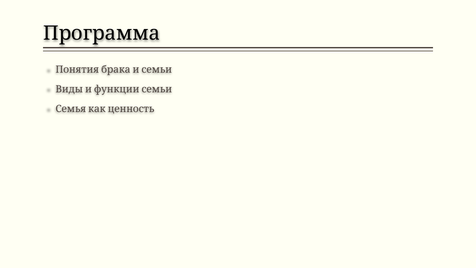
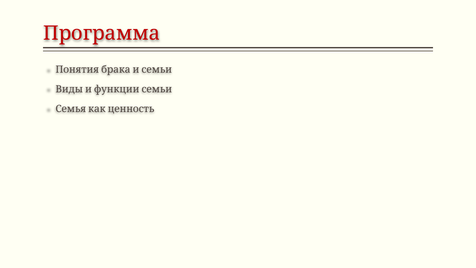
Программа colour: black -> red
